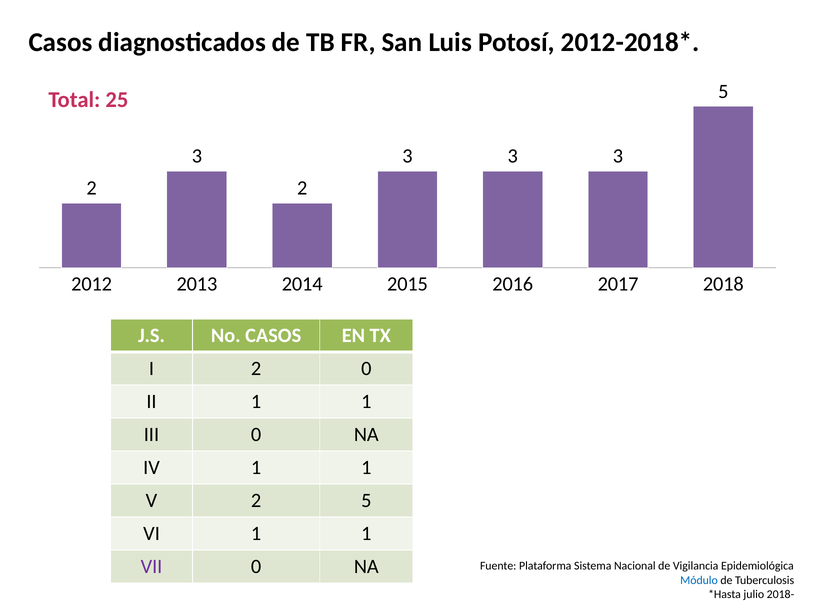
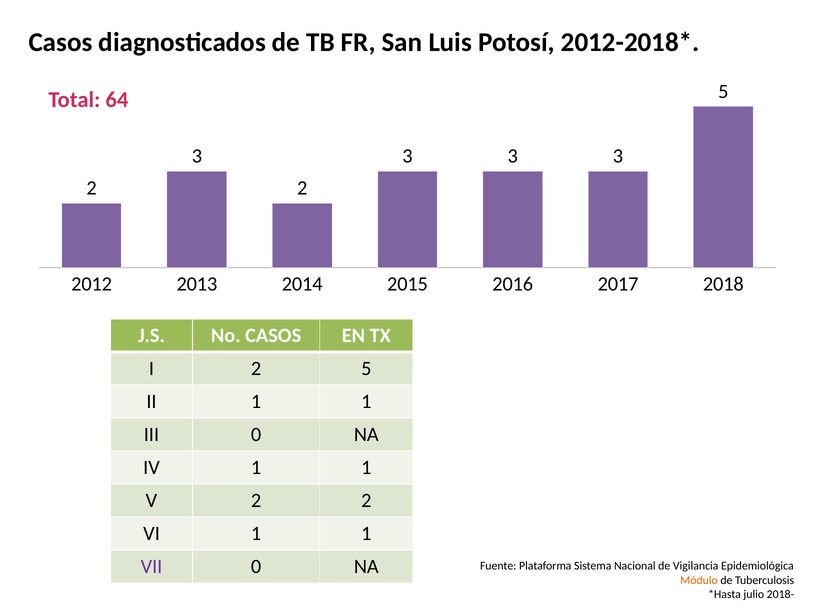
25: 25 -> 64
2 0: 0 -> 5
2 5: 5 -> 2
Módulo colour: blue -> orange
